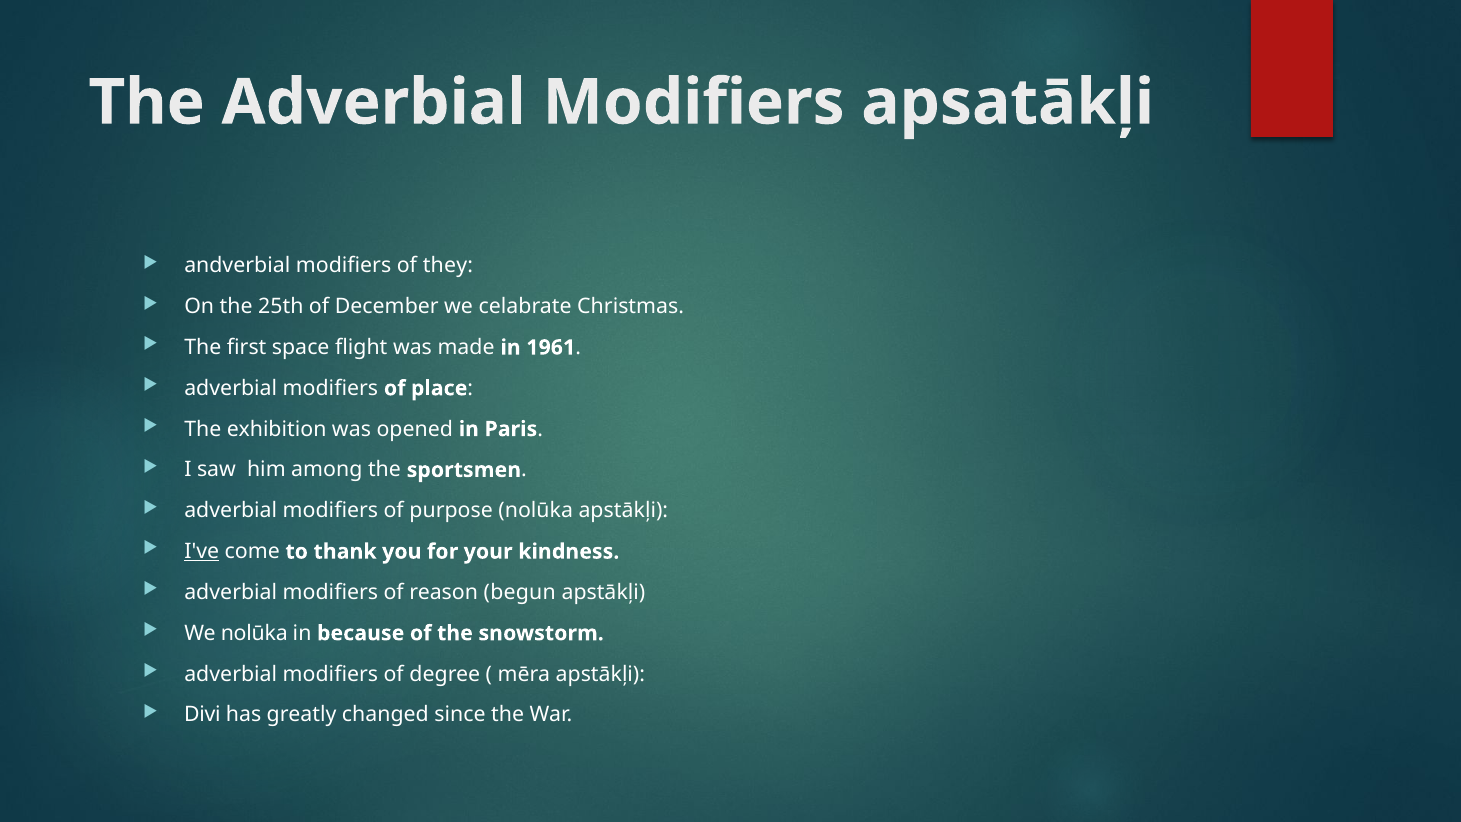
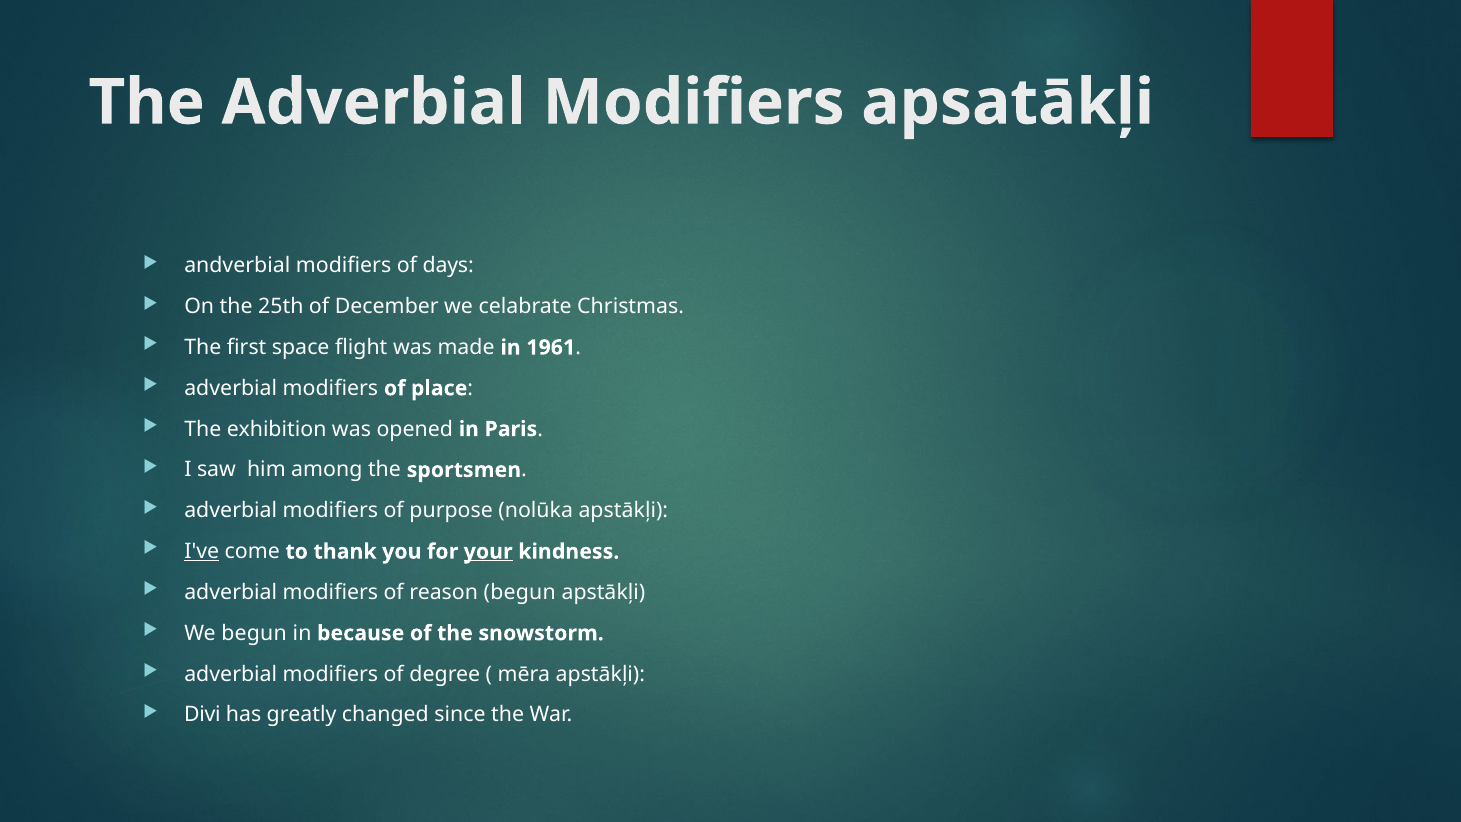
they: they -> days
your underline: none -> present
We nolūka: nolūka -> begun
